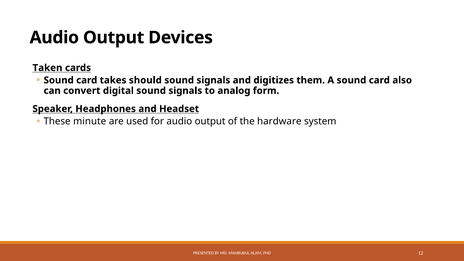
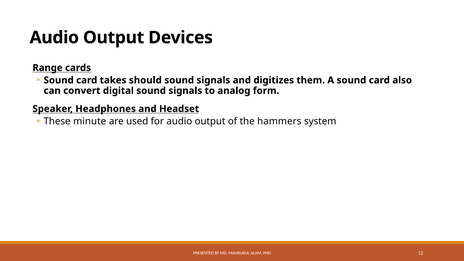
Taken: Taken -> Range
hardware: hardware -> hammers
